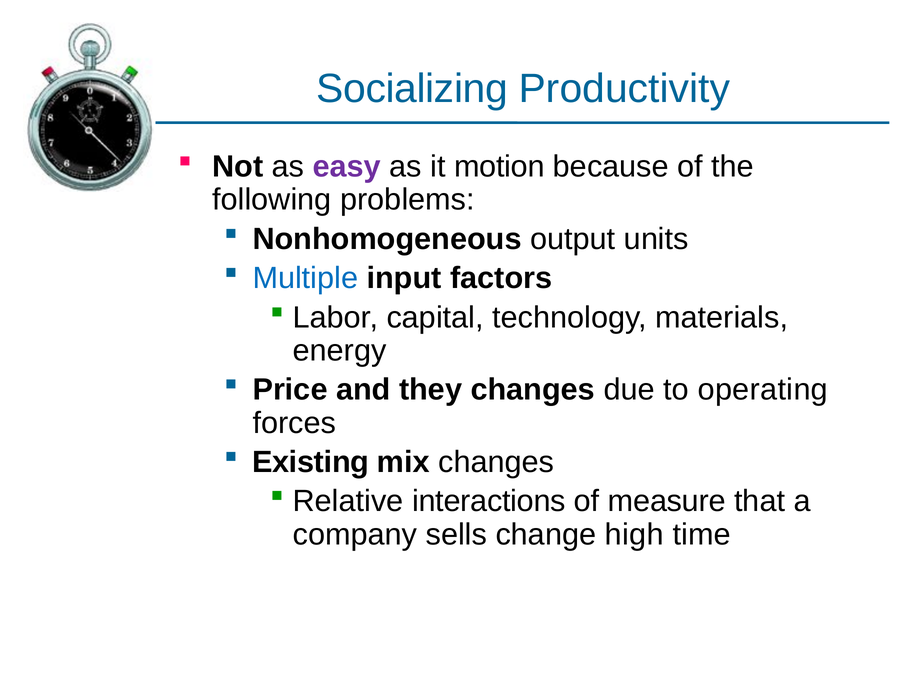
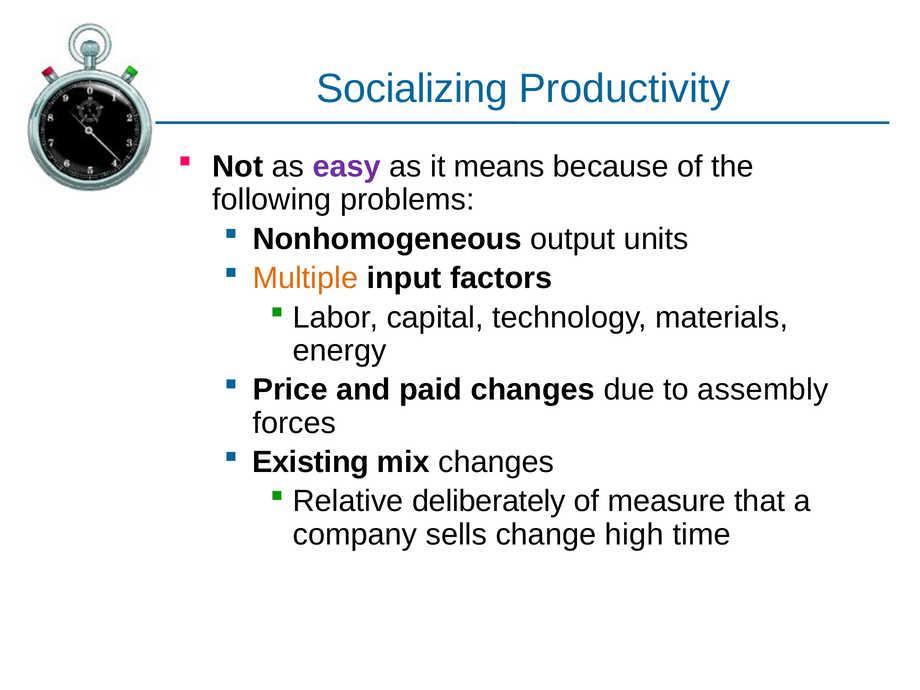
motion: motion -> means
Multiple colour: blue -> orange
they: they -> paid
operating: operating -> assembly
interactions: interactions -> deliberately
